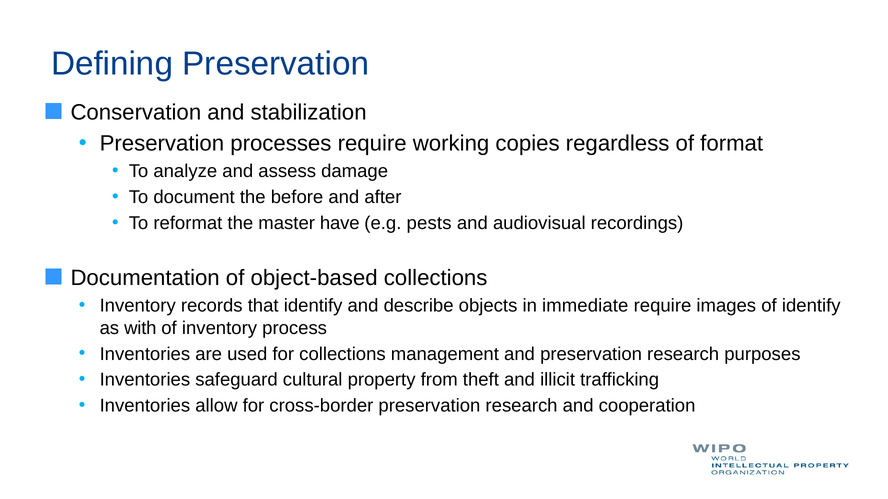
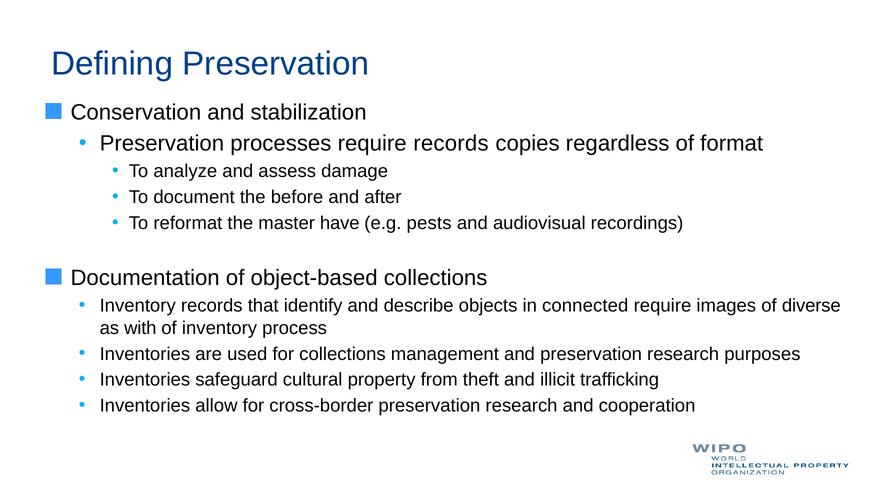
require working: working -> records
immediate: immediate -> connected
of identify: identify -> diverse
